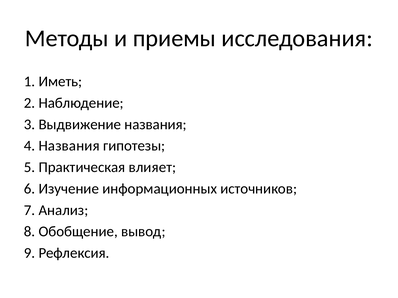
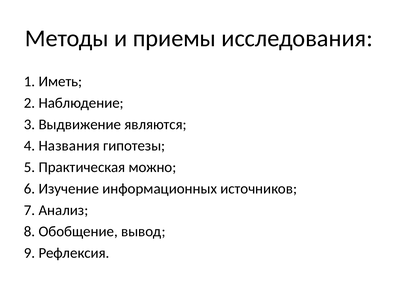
Выдвижение названия: названия -> являются
влияет: влияет -> можно
